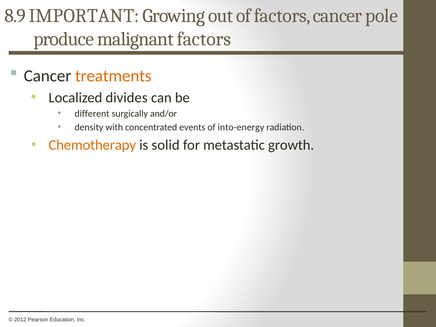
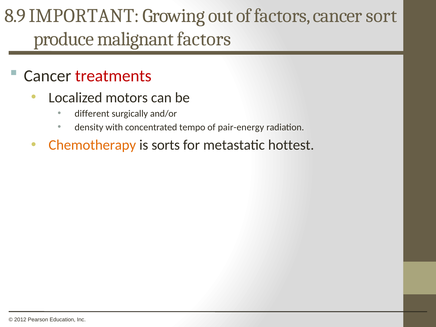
pole: pole -> sort
treatments colour: orange -> red
divides: divides -> motors
events: events -> tempo
into-energy: into-energy -> pair-energy
solid: solid -> sorts
growth: growth -> hottest
